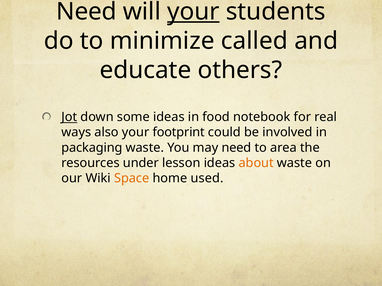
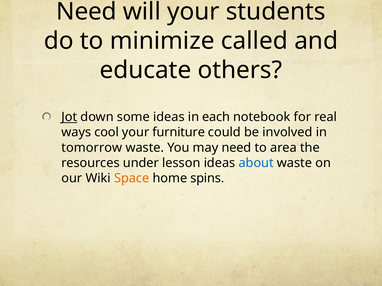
your at (193, 12) underline: present -> none
food: food -> each
also: also -> cool
footprint: footprint -> furniture
packaging: packaging -> tomorrow
about colour: orange -> blue
used: used -> spins
